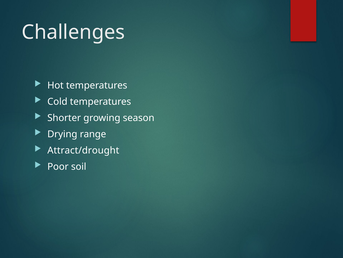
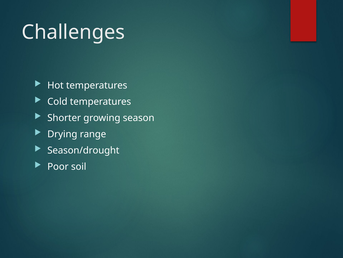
Attract/drought: Attract/drought -> Season/drought
